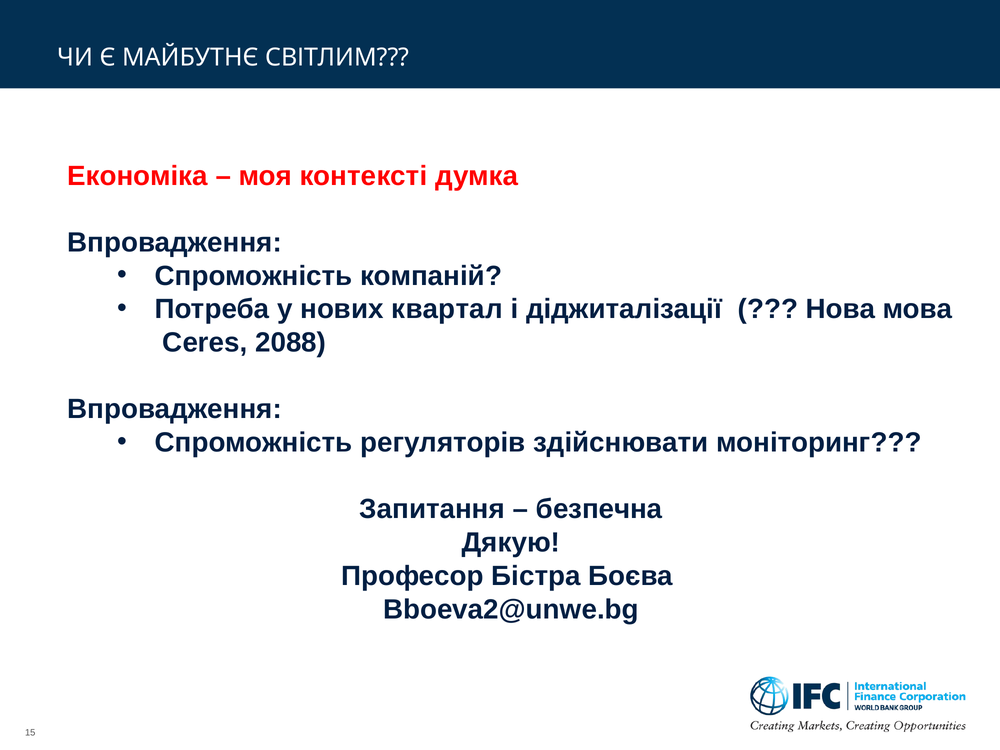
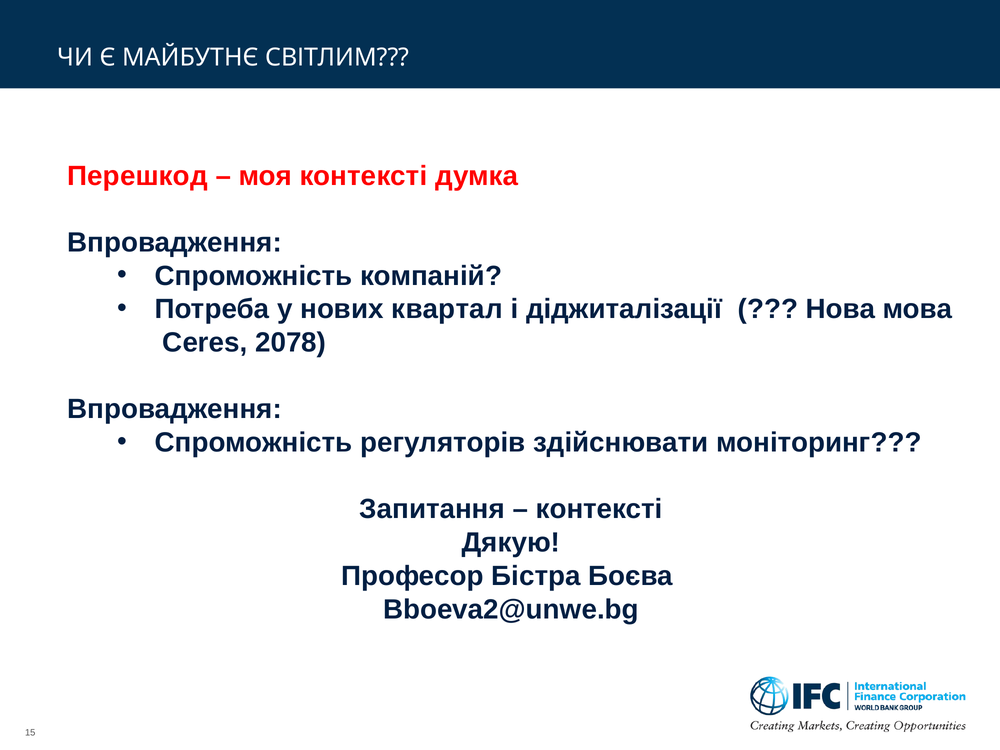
Економіка: Економіка -> Перешкод
2088: 2088 -> 2078
безпечна at (599, 509): безпечна -> контексті
